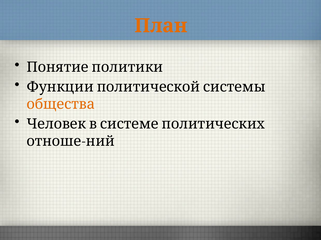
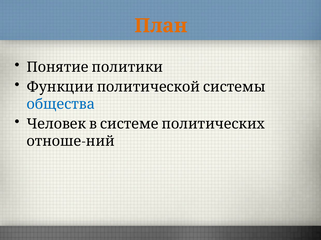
общества colour: orange -> blue
